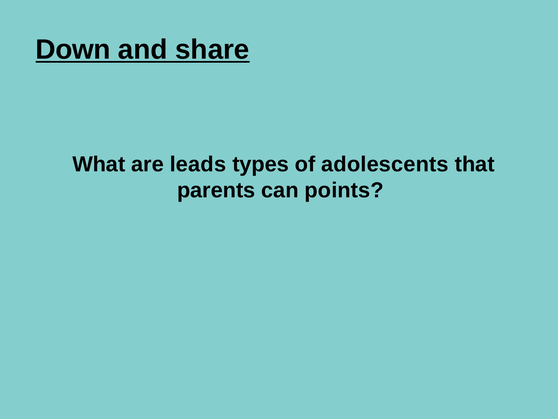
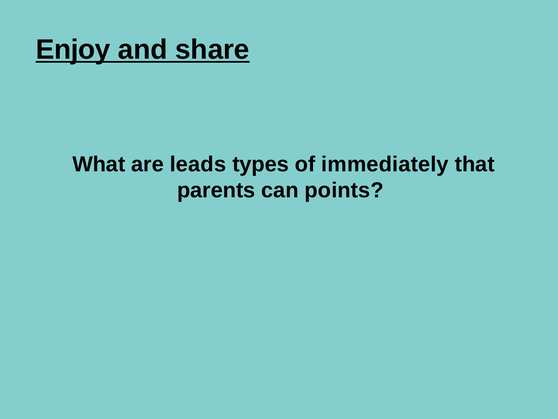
Down: Down -> Enjoy
adolescents: adolescents -> immediately
